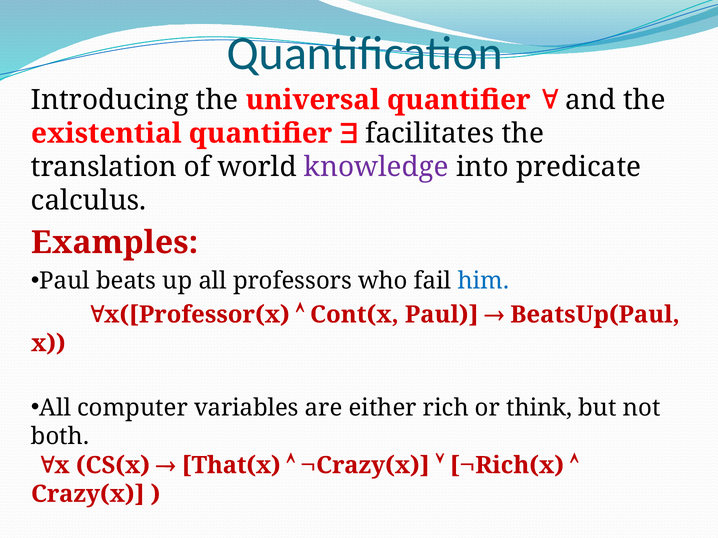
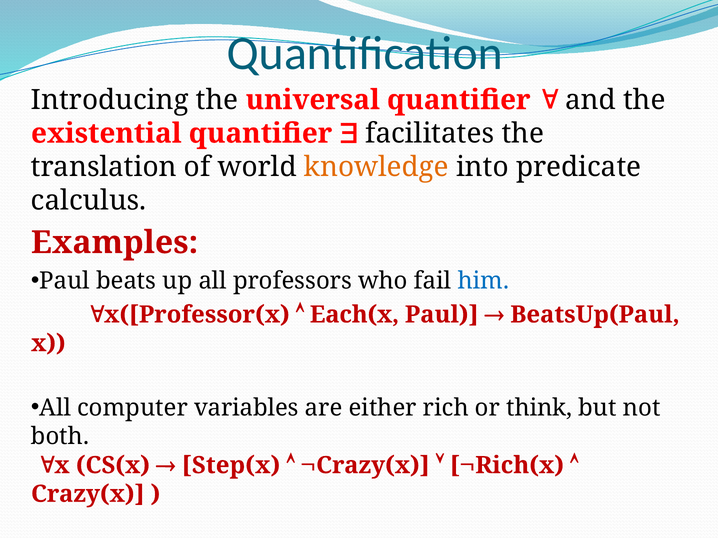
knowledge colour: purple -> orange
Cont(x: Cont(x -> Each(x
That(x: That(x -> Step(x
